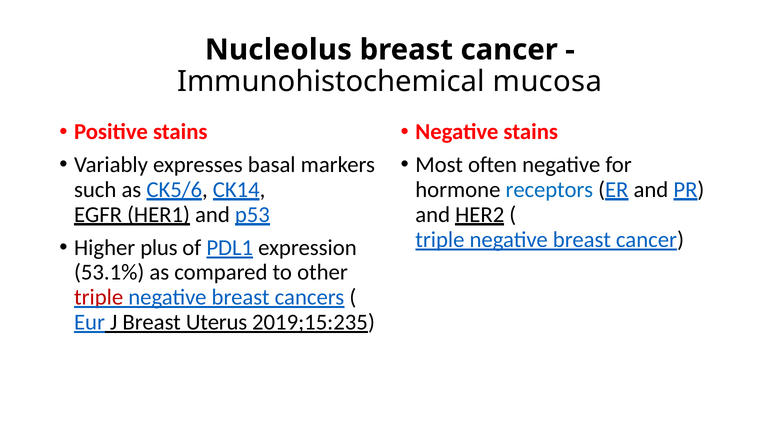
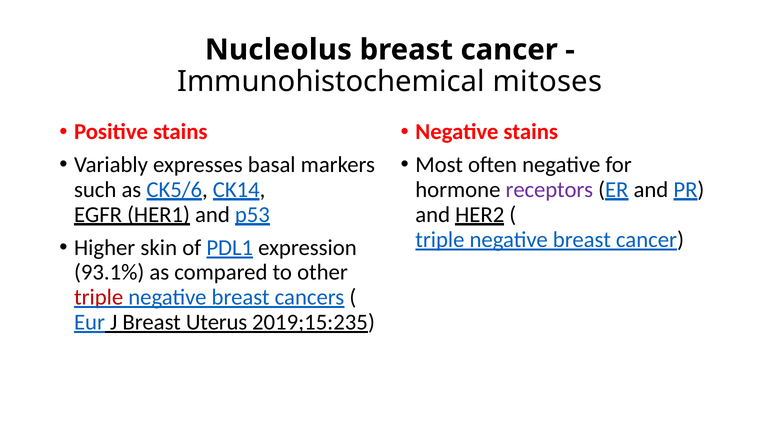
mucosa: mucosa -> mitoses
receptors colour: blue -> purple
plus: plus -> skin
53.1%: 53.1% -> 93.1%
